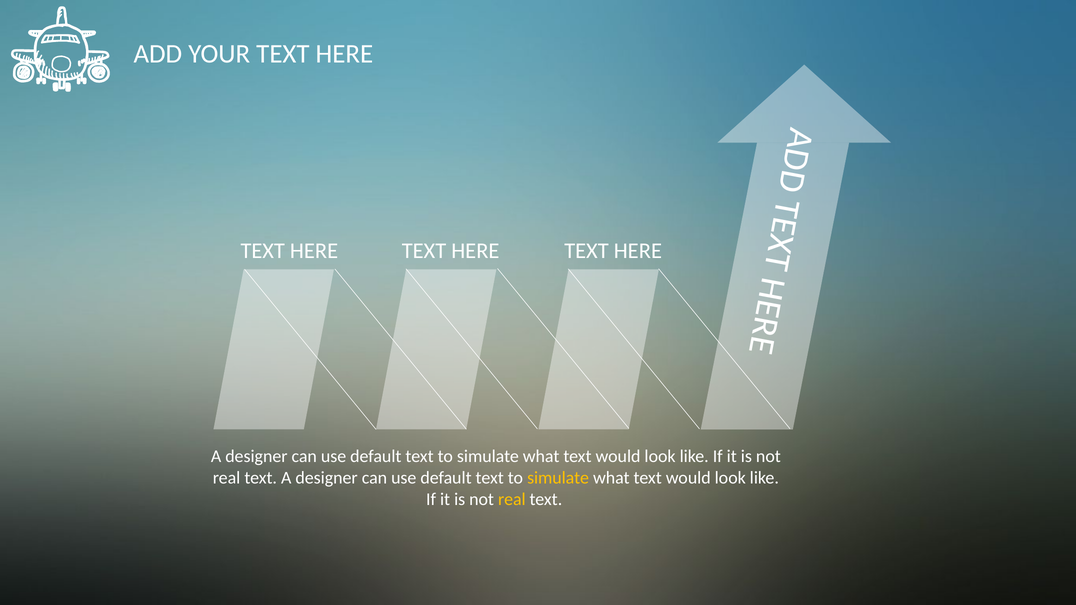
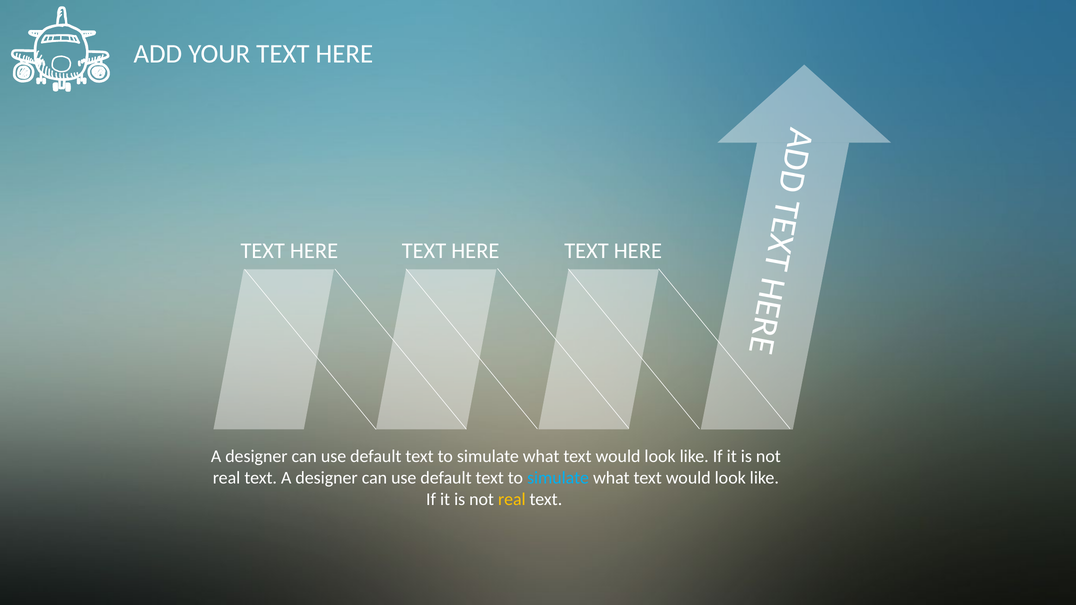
simulate at (558, 478) colour: yellow -> light blue
